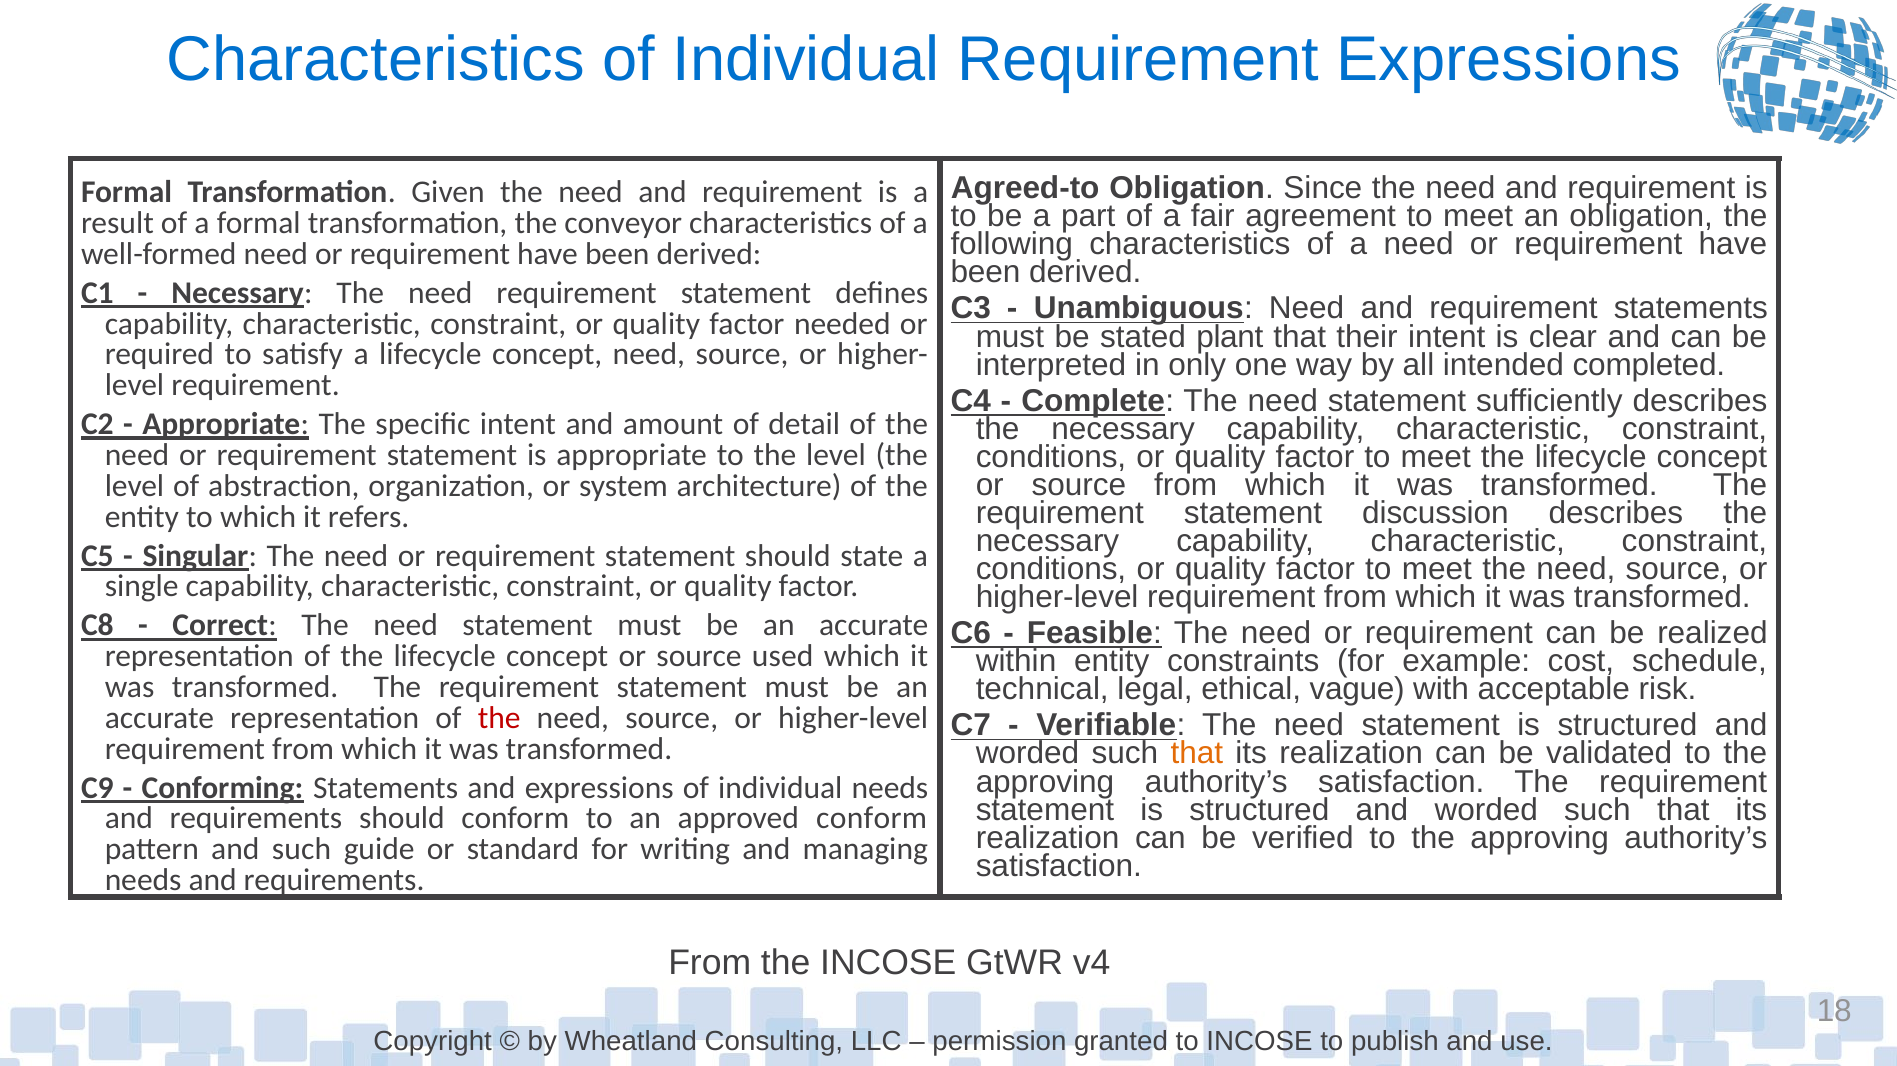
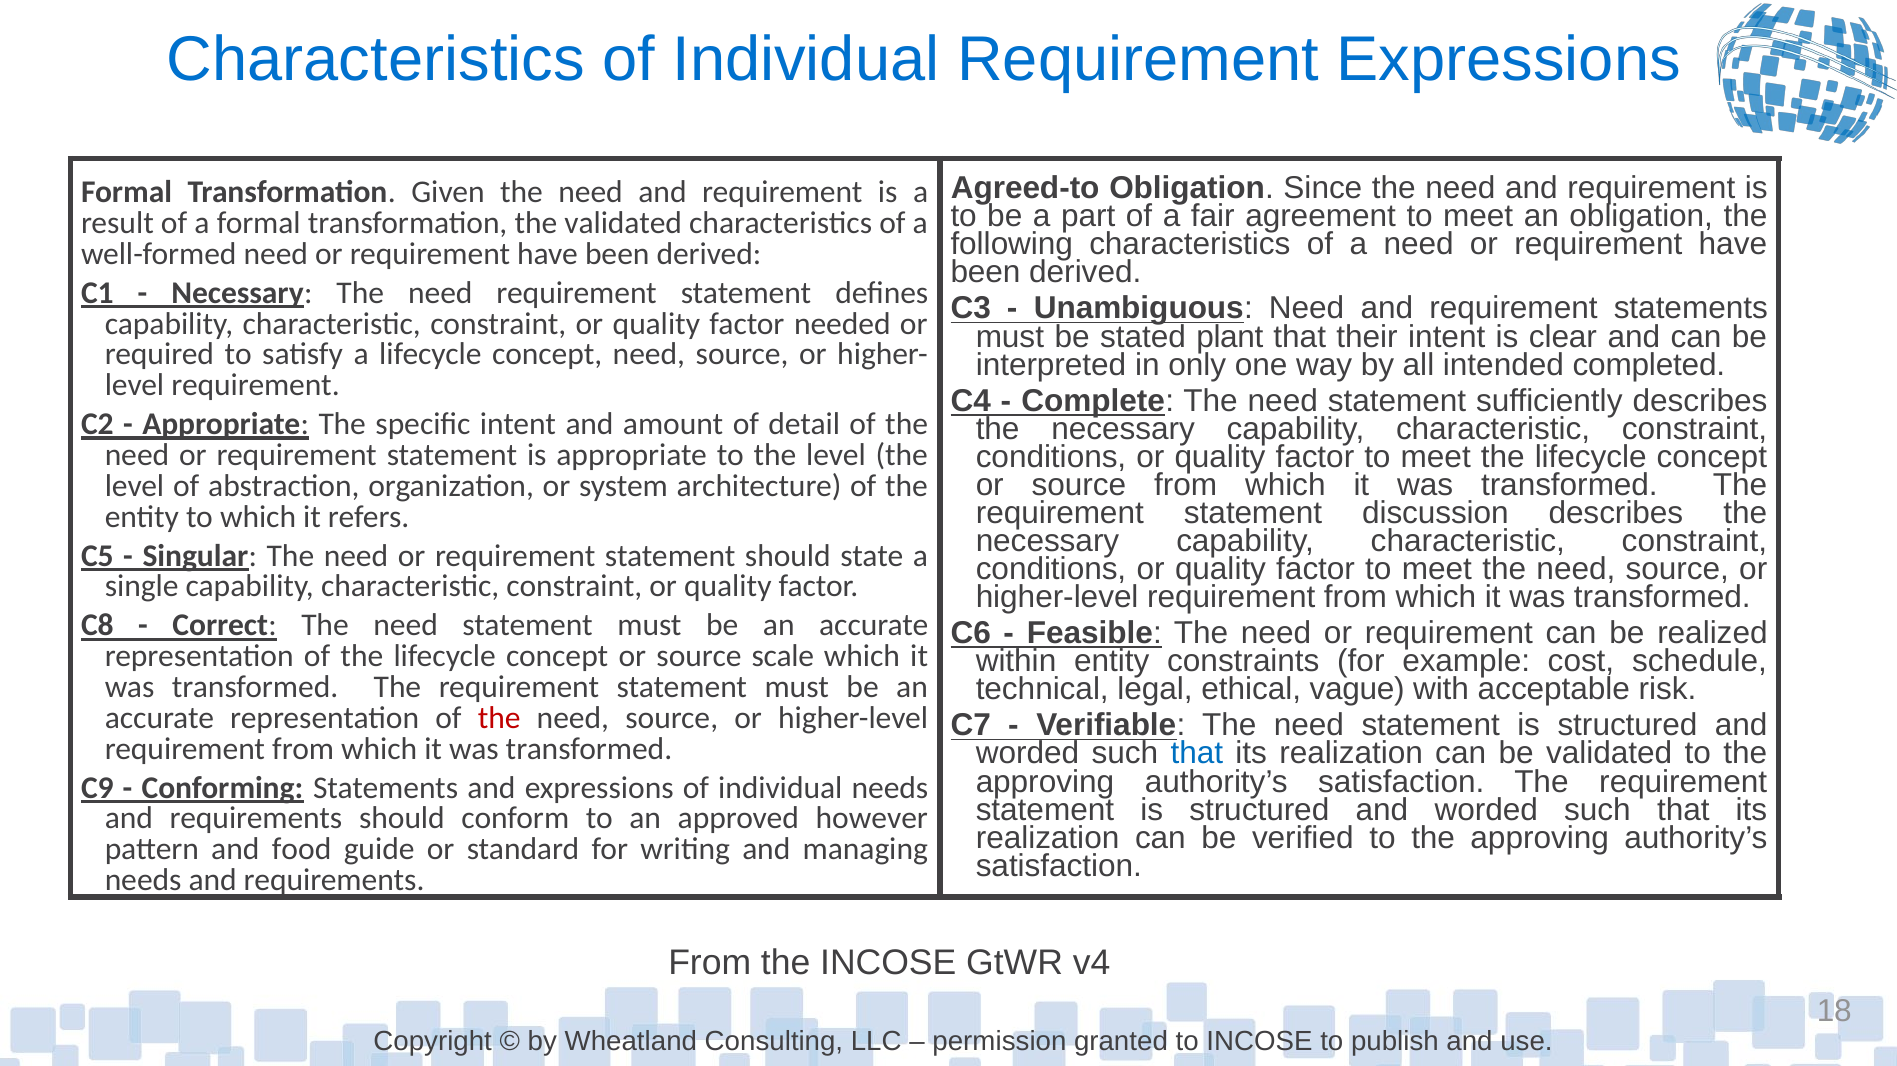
the conveyor: conveyor -> validated
used: used -> scale
that at (1197, 754) colour: orange -> blue
approved conform: conform -> however
and such: such -> food
